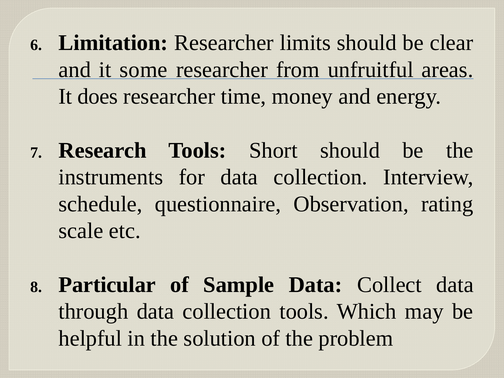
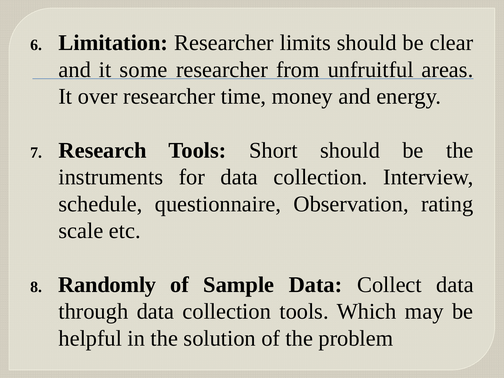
does: does -> over
Particular: Particular -> Randomly
